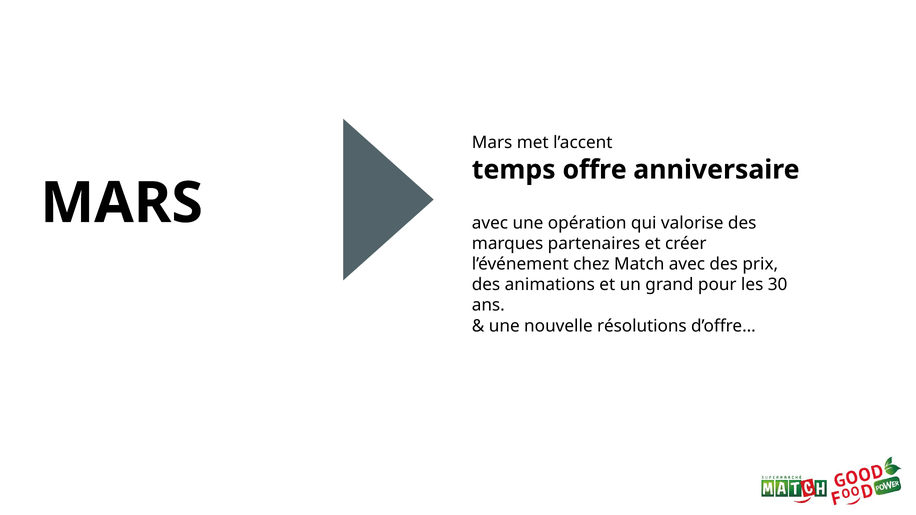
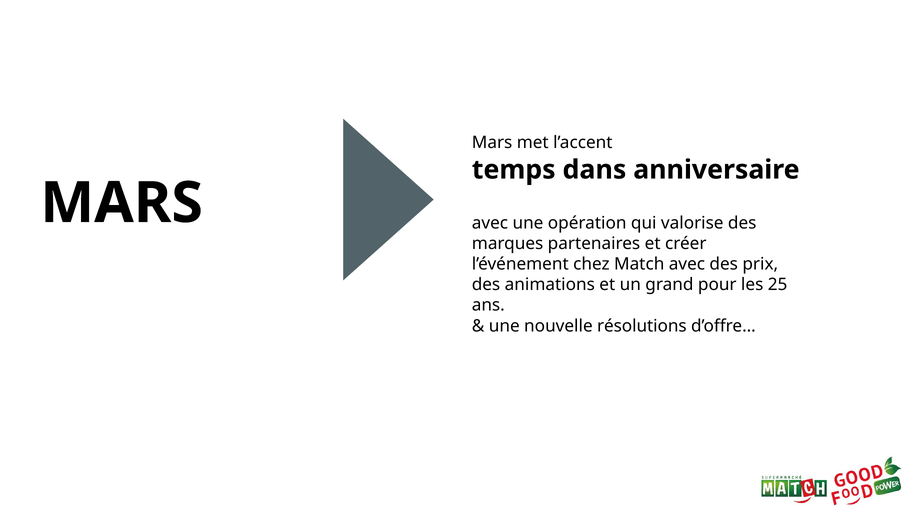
offre: offre -> dans
30: 30 -> 25
